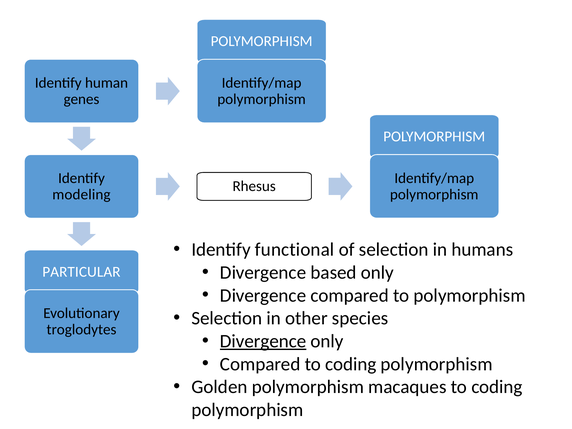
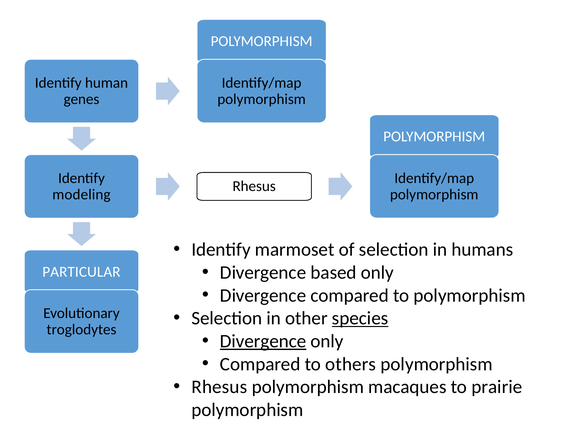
functional: functional -> marmoset
species underline: none -> present
Compared to coding: coding -> others
Golden at (219, 387): Golden -> Rhesus
coding at (497, 387): coding -> prairie
